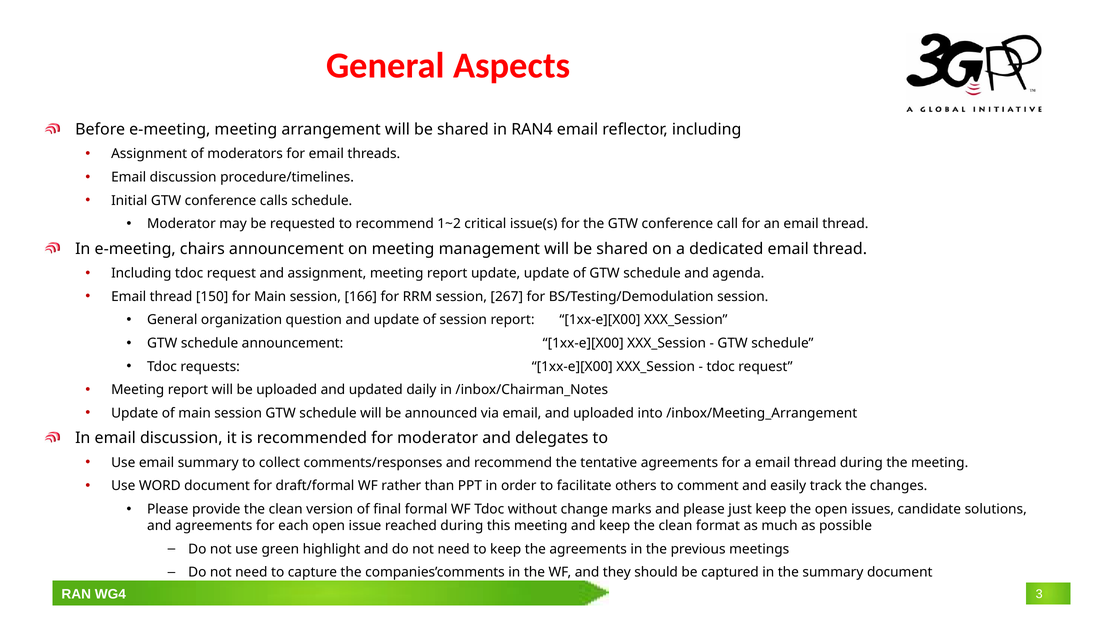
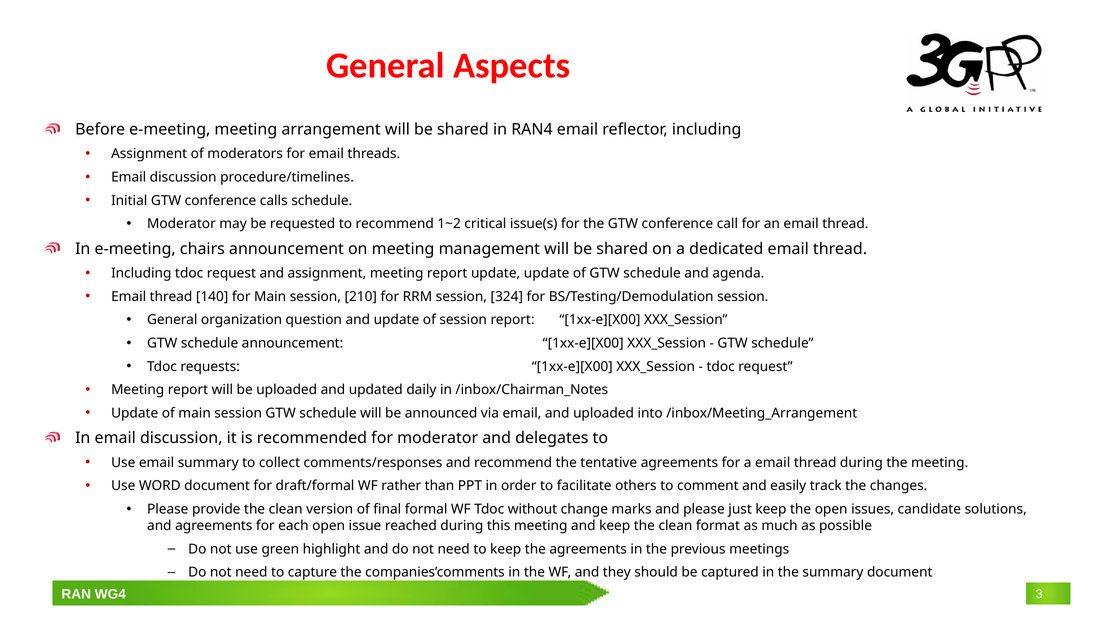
150: 150 -> 140
166: 166 -> 210
267: 267 -> 324
